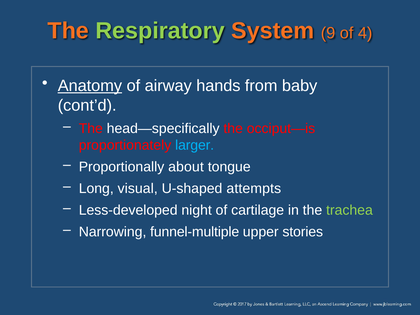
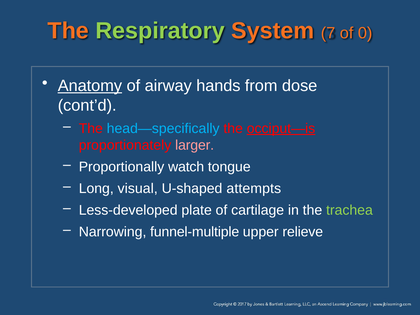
9: 9 -> 7
4: 4 -> 0
baby: baby -> dose
head—specifically colour: white -> light blue
occiput—is underline: none -> present
larger colour: light blue -> pink
about: about -> watch
night: night -> plate
stories: stories -> relieve
